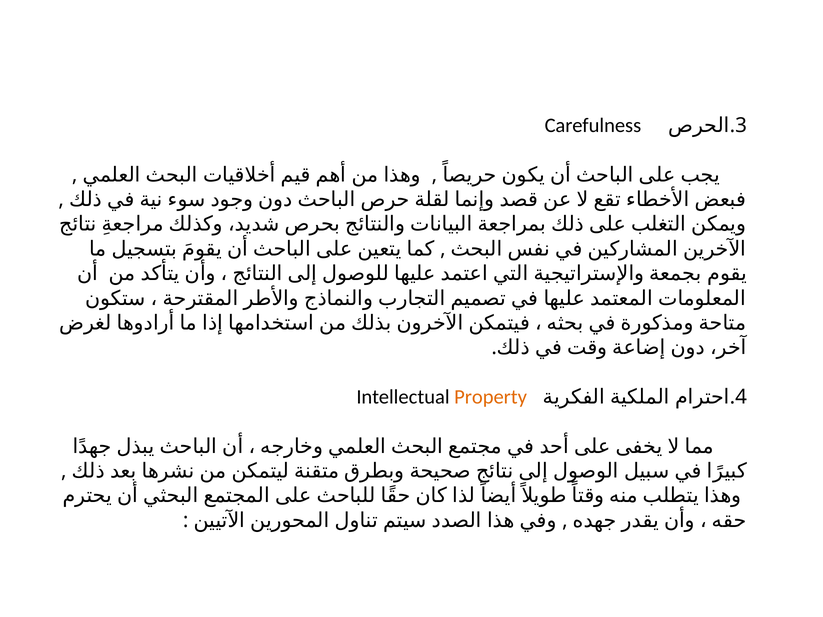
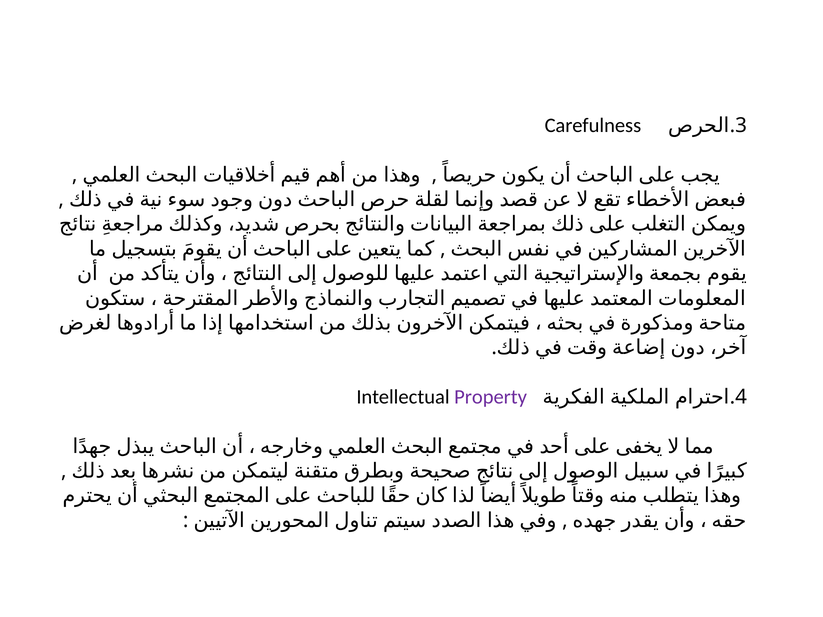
Property colour: orange -> purple
